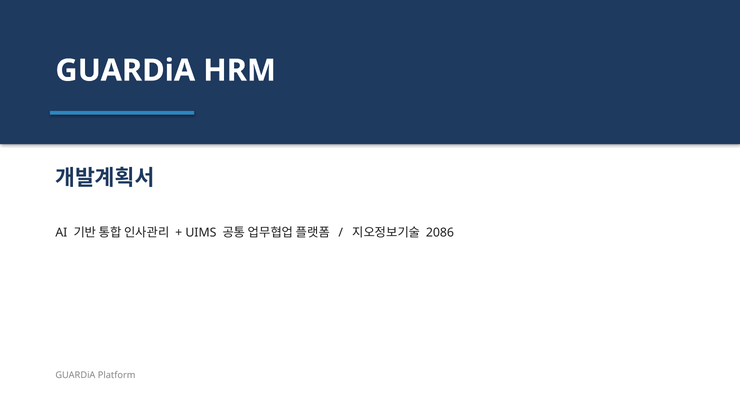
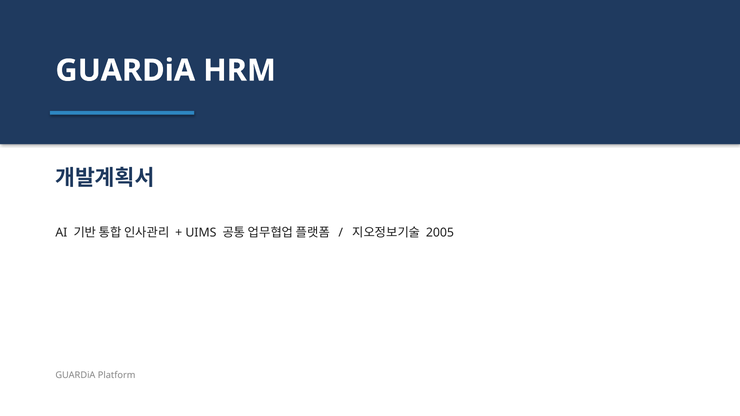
2086: 2086 -> 2005
